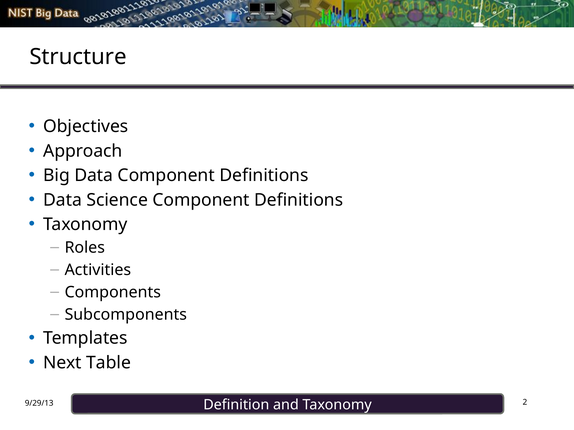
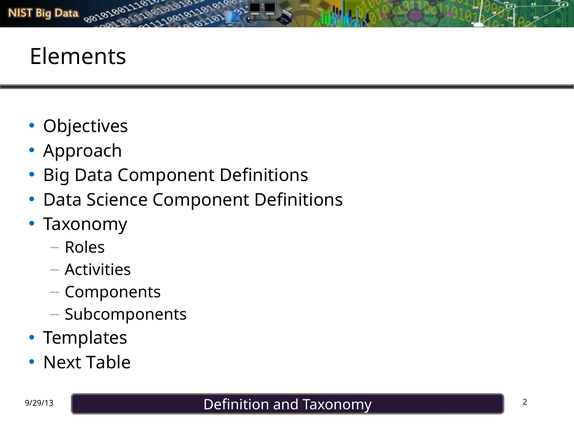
Structure: Structure -> Elements
